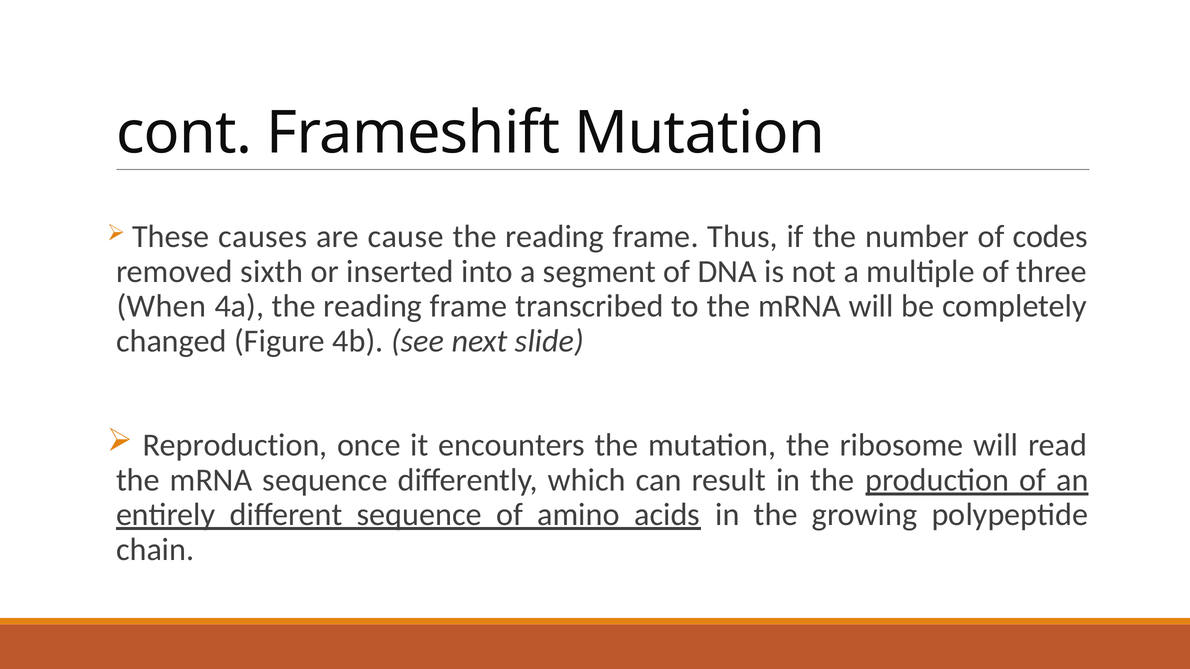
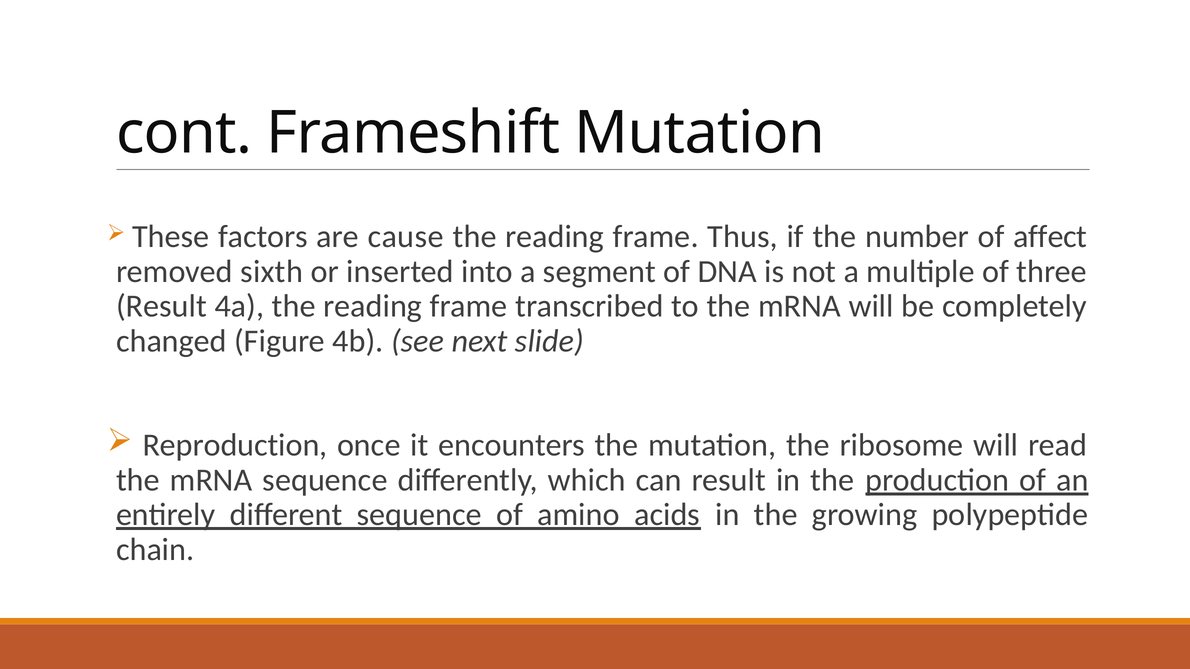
causes: causes -> factors
codes: codes -> affect
When at (161, 306): When -> Result
